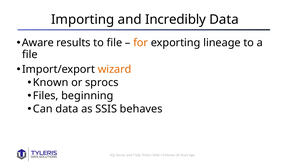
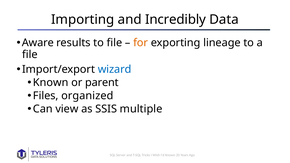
wizard colour: orange -> blue
sprocs: sprocs -> parent
beginning: beginning -> organized
Can data: data -> view
behaves: behaves -> multiple
